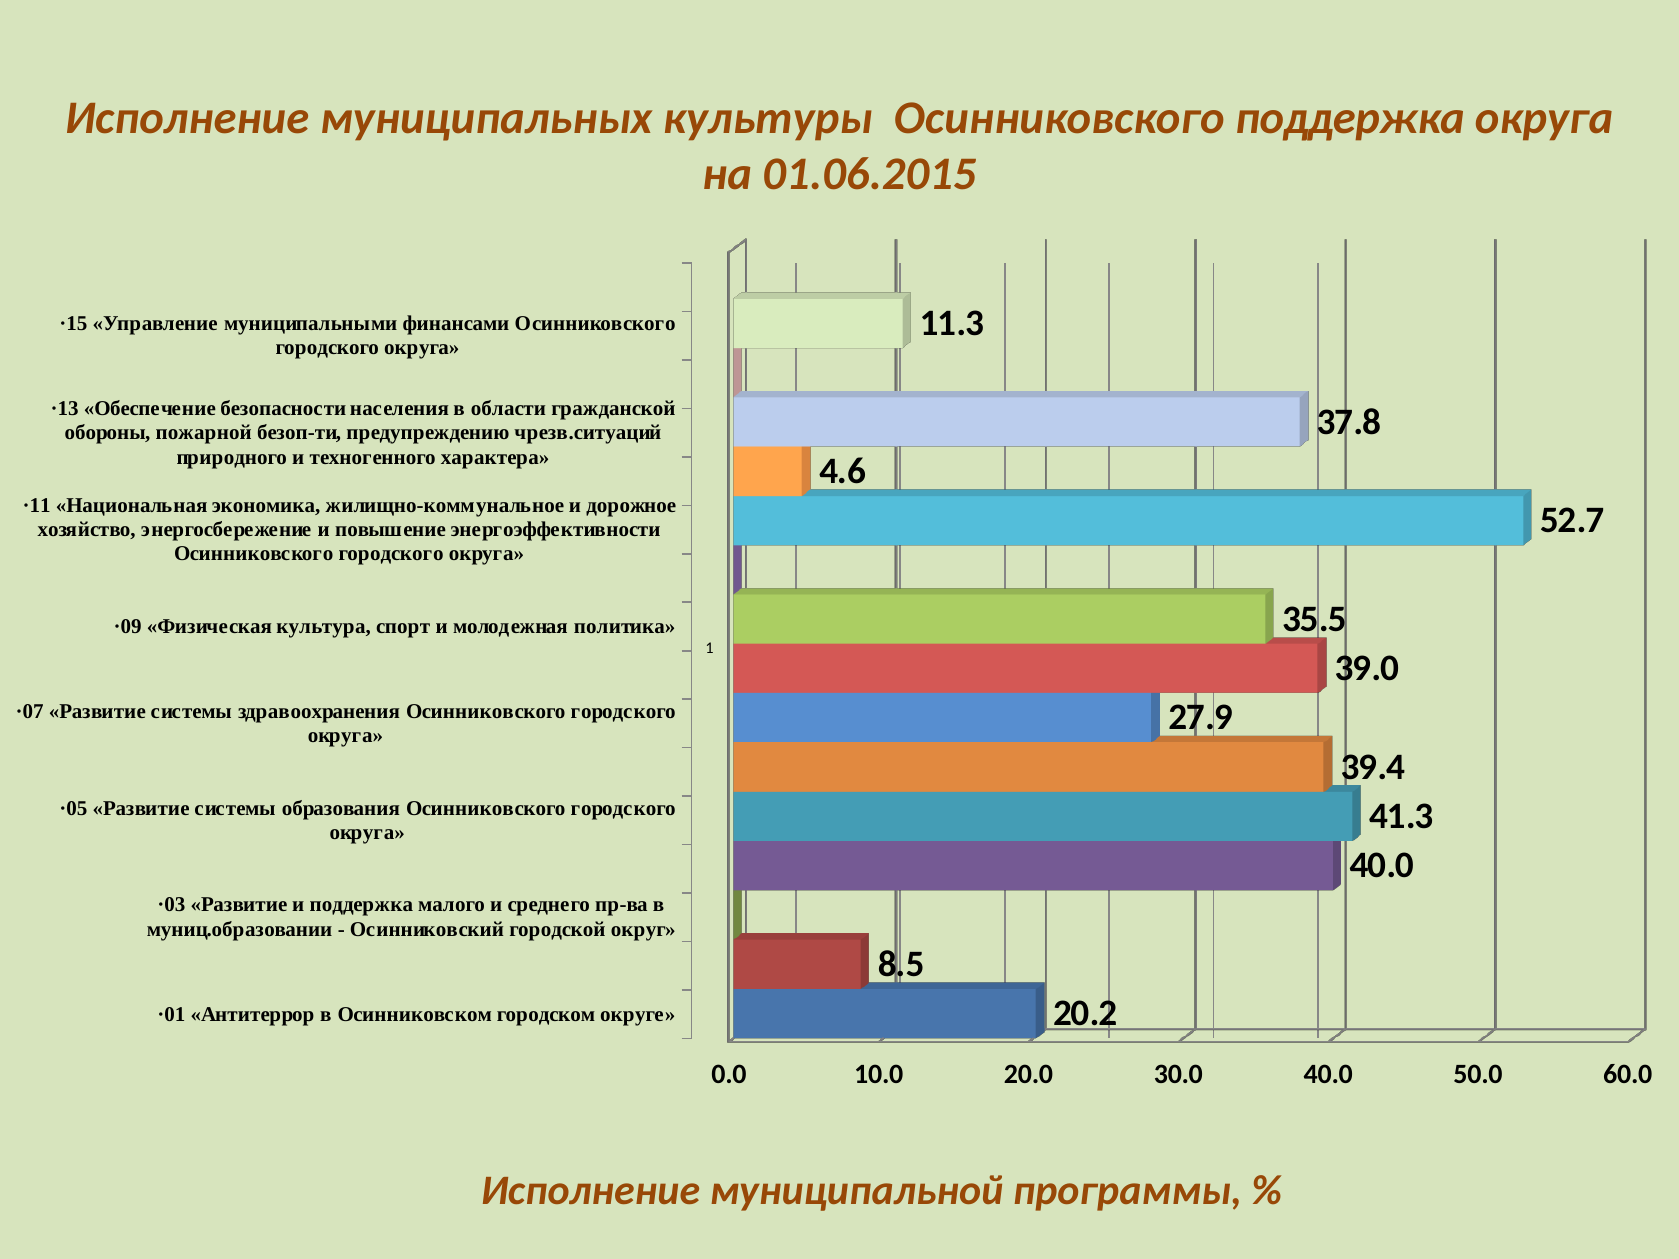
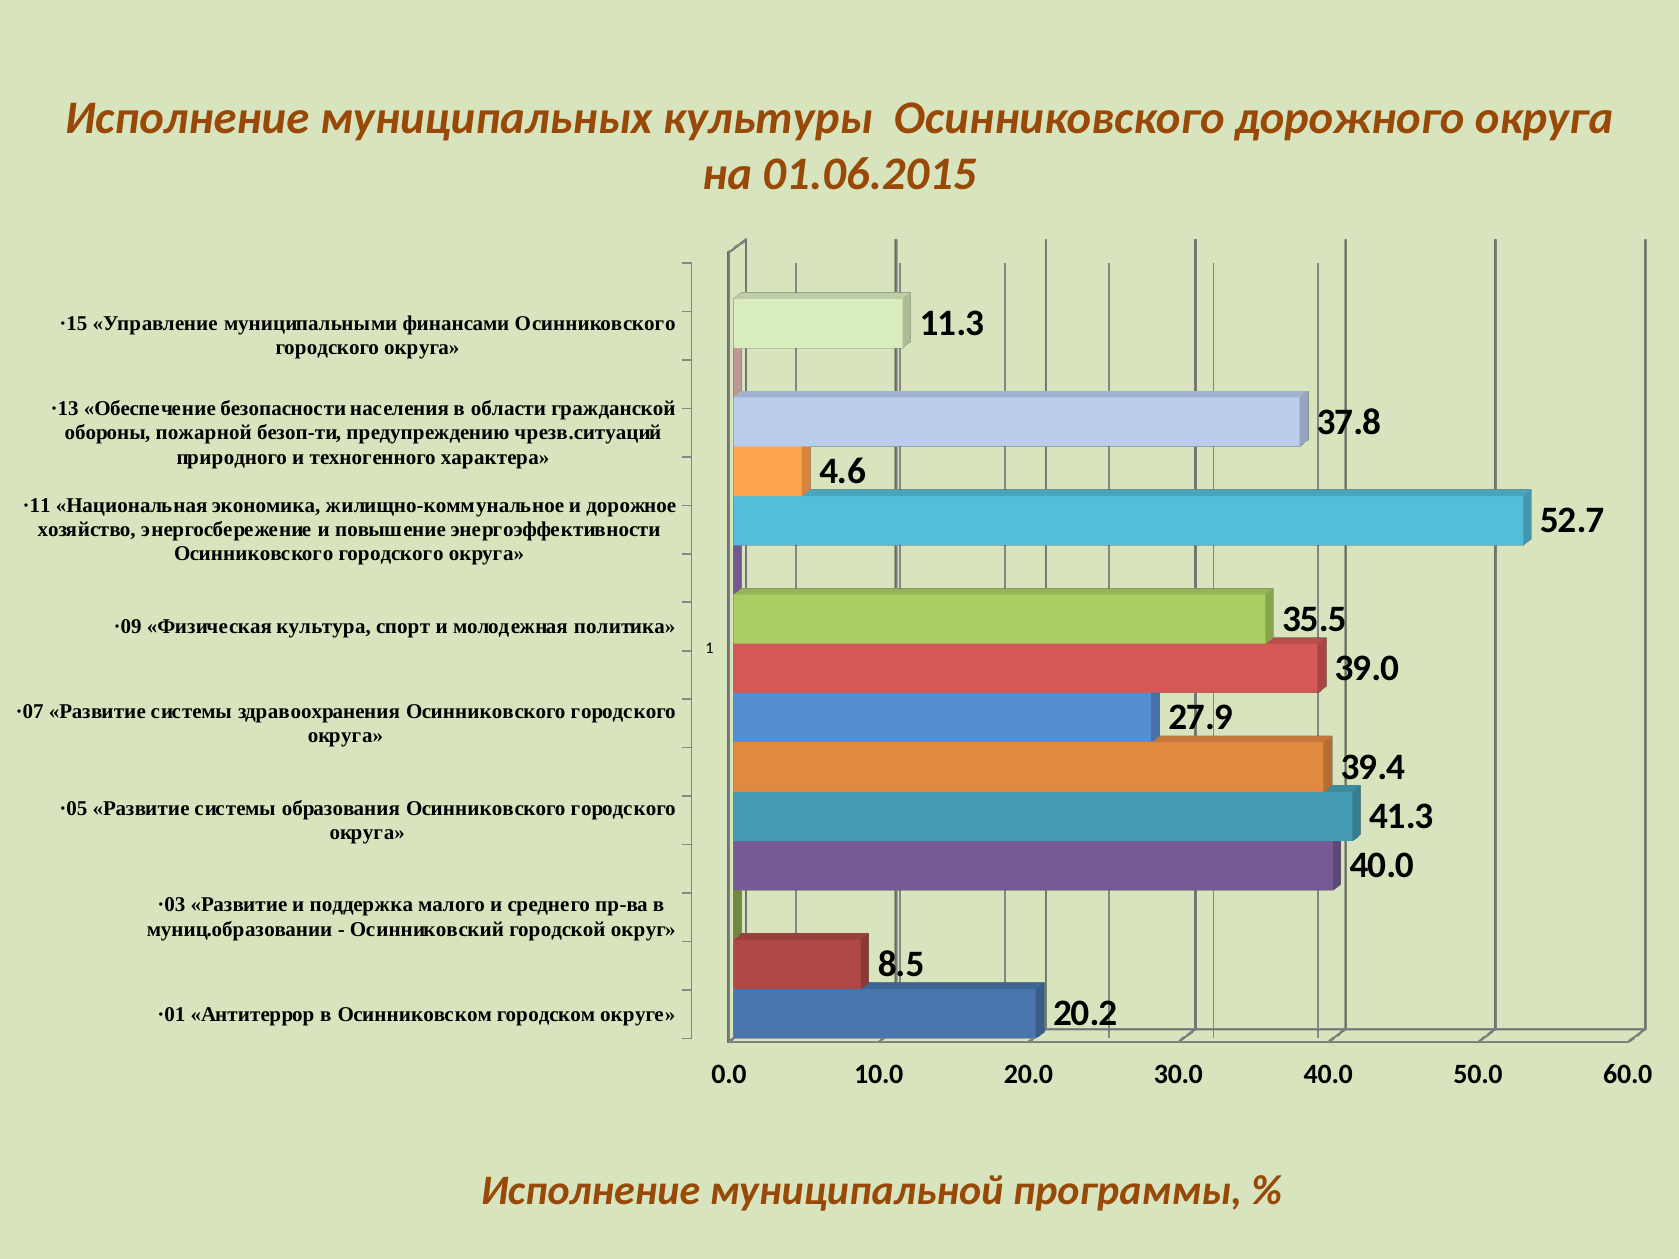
Осинниковского поддержка: поддержка -> дорожного
